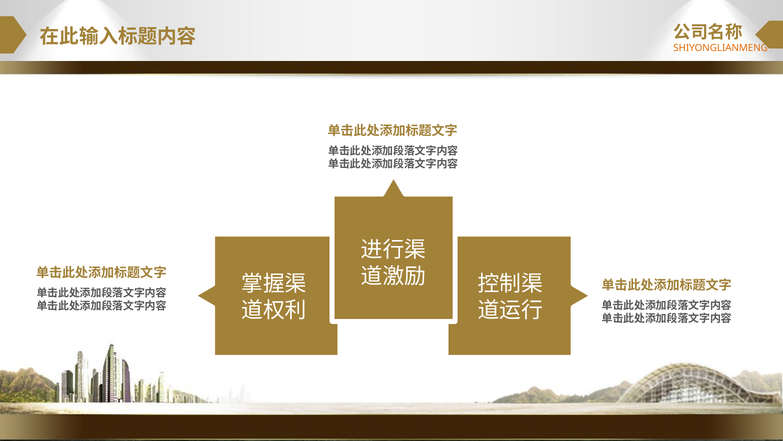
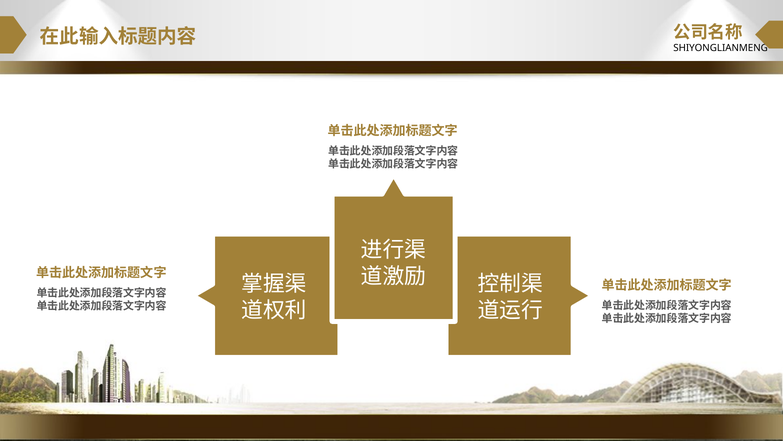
SHIYONGLIANMENG colour: orange -> black
